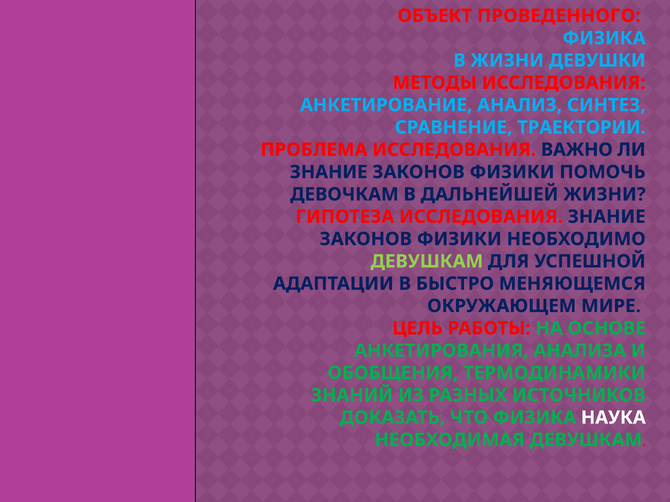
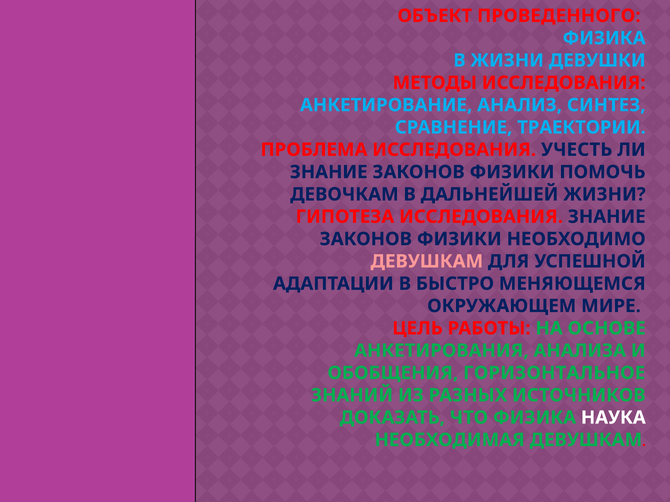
ВАЖНО: ВАЖНО -> УЧЕСТЬ
ДЕВУШКАМ at (427, 262) colour: light green -> pink
ТЕРМОДИНАМИКИ: ТЕРМОДИНАМИКИ -> ГОРИЗОНТАЛЬНОЕ
